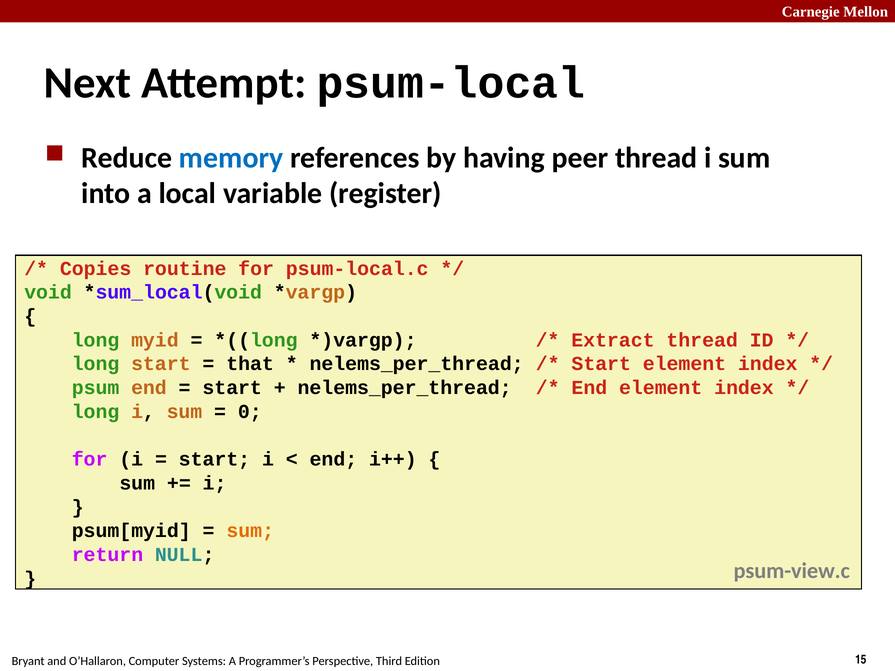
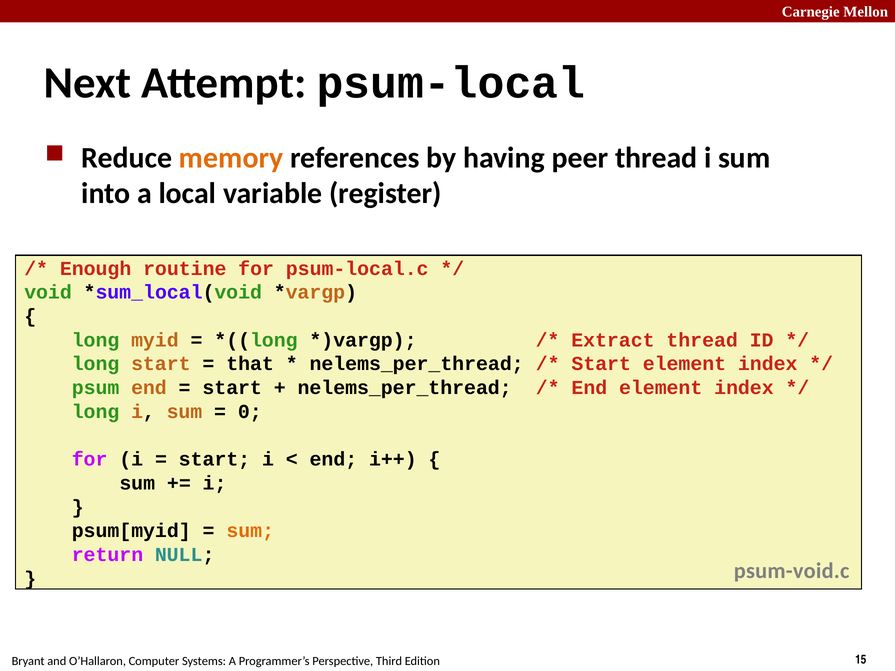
memory colour: blue -> orange
Copies: Copies -> Enough
psum-view.c: psum-view.c -> psum-void.c
